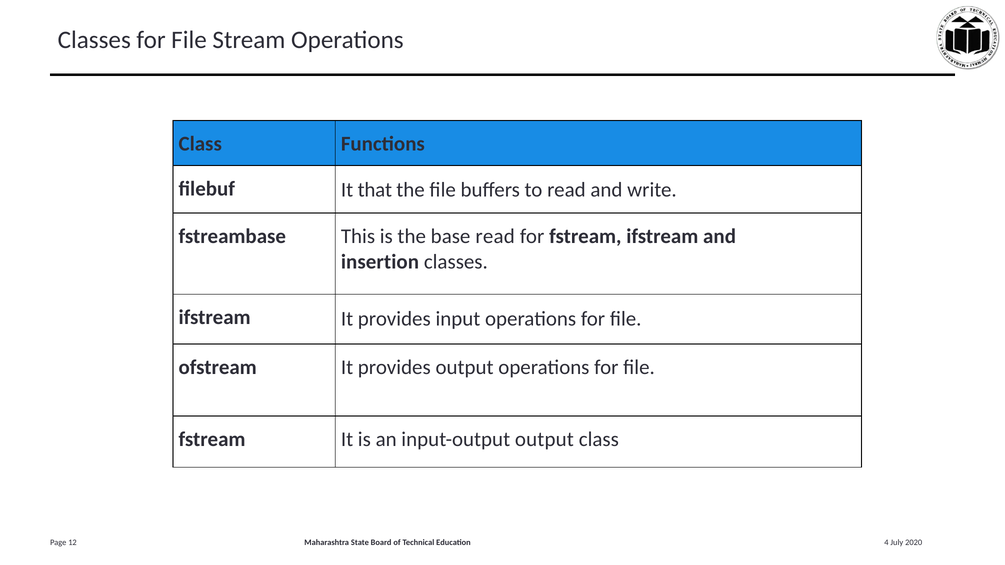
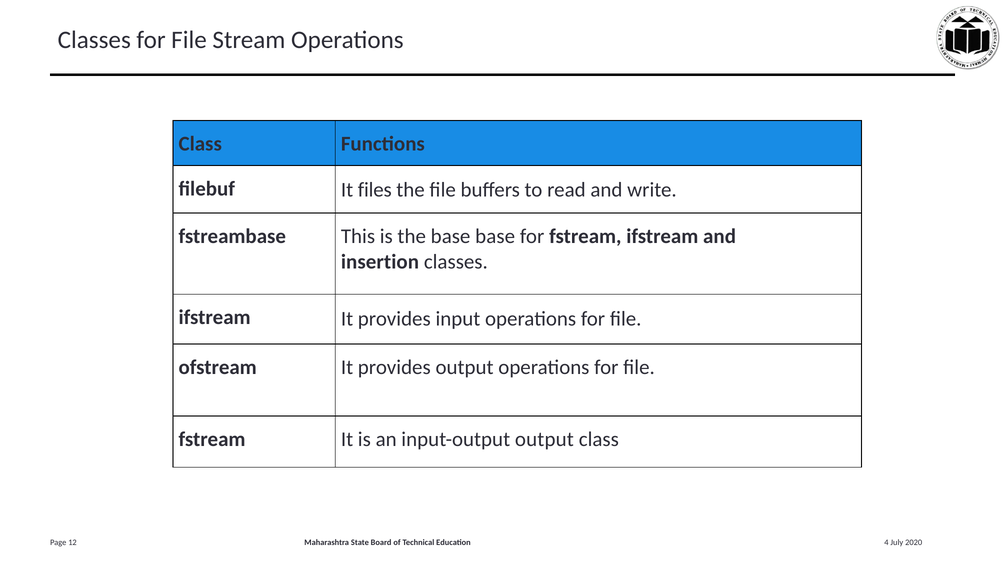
that: that -> files
base read: read -> base
